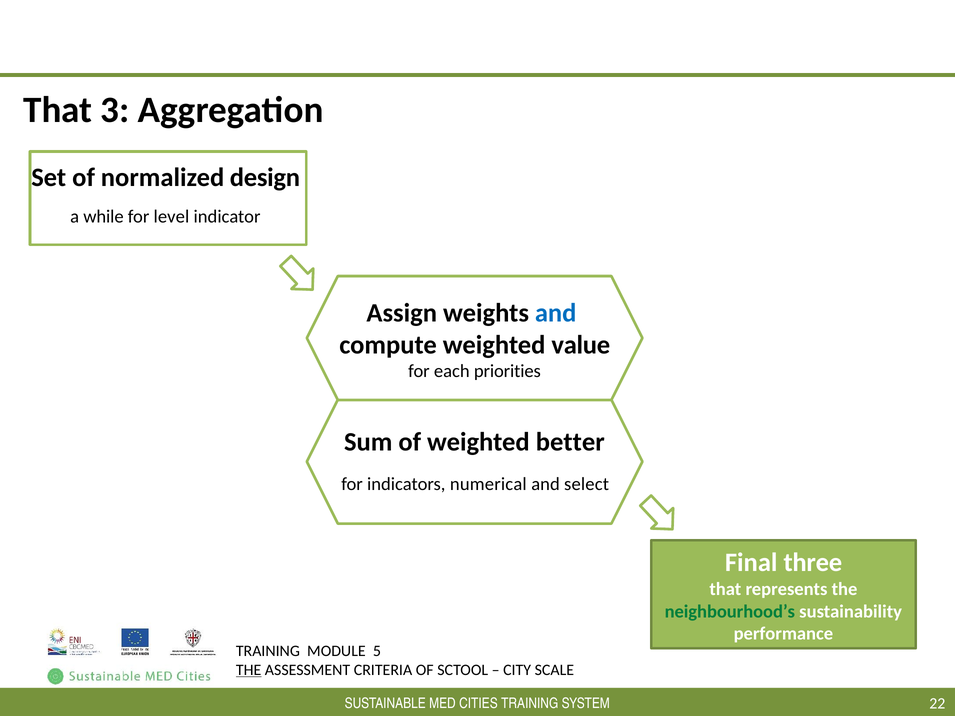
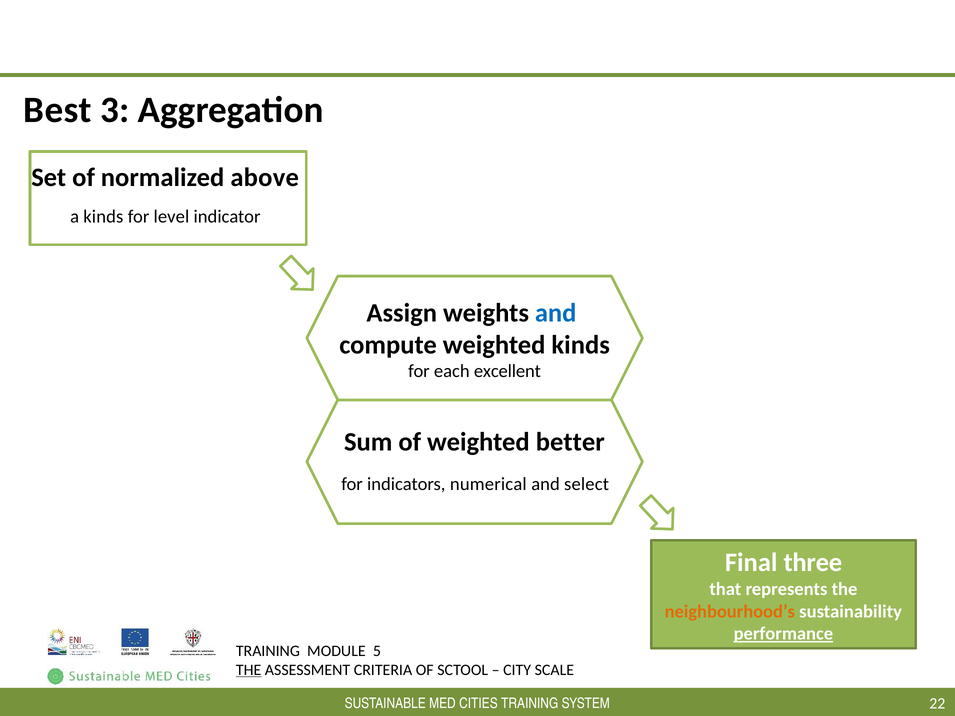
That at (58, 110): That -> Best
design: design -> above
a while: while -> kinds
weighted value: value -> kinds
priorities: priorities -> excellent
neighbourhood’s colour: green -> orange
performance underline: none -> present
